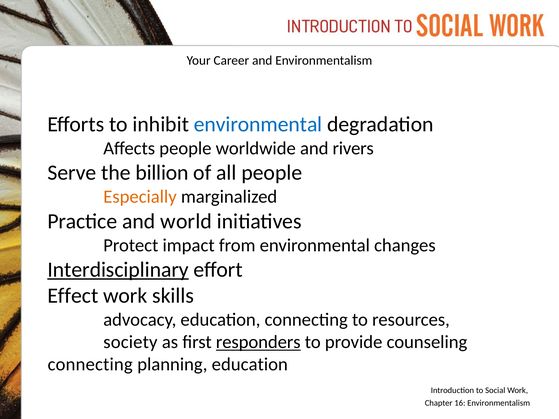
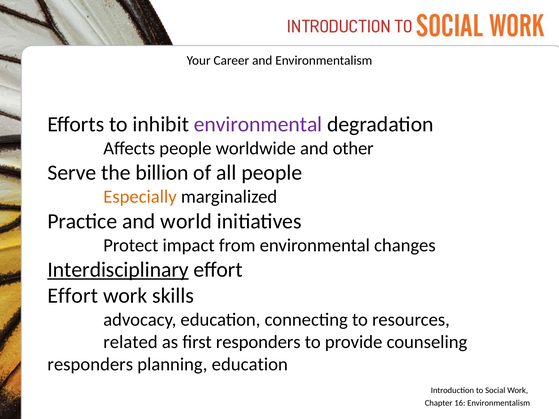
environmental at (258, 124) colour: blue -> purple
rivers: rivers -> other
Effect at (73, 296): Effect -> Effort
society: society -> related
responders at (258, 342) underline: present -> none
connecting at (90, 365): connecting -> responders
